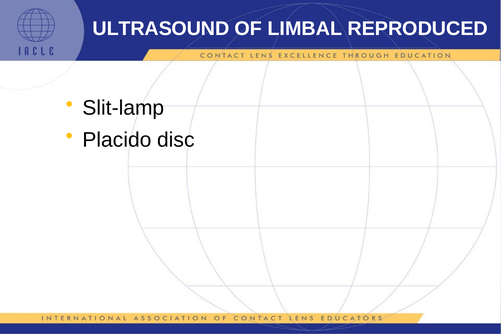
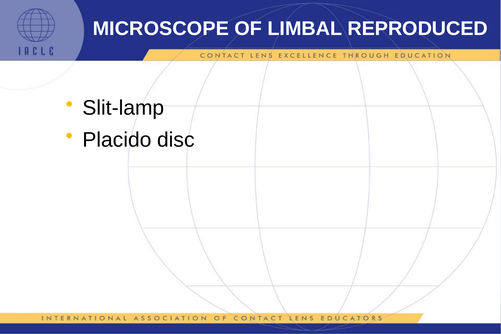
ULTRASOUND: ULTRASOUND -> MICROSCOPE
